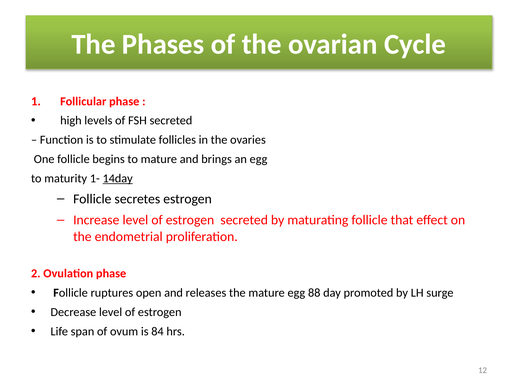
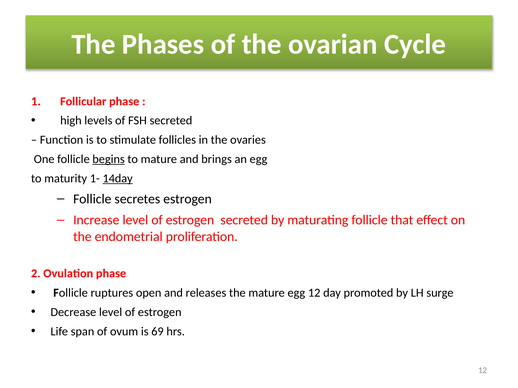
begins underline: none -> present
egg 88: 88 -> 12
84: 84 -> 69
